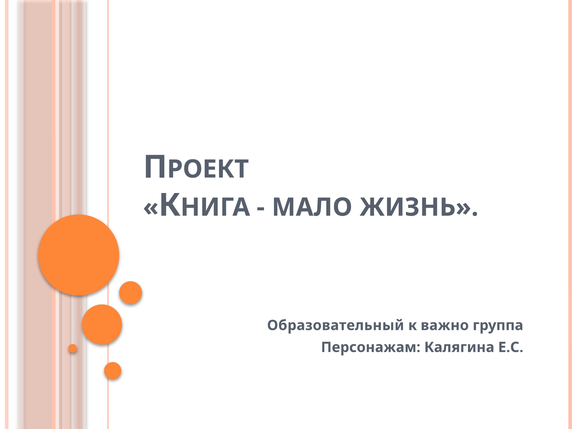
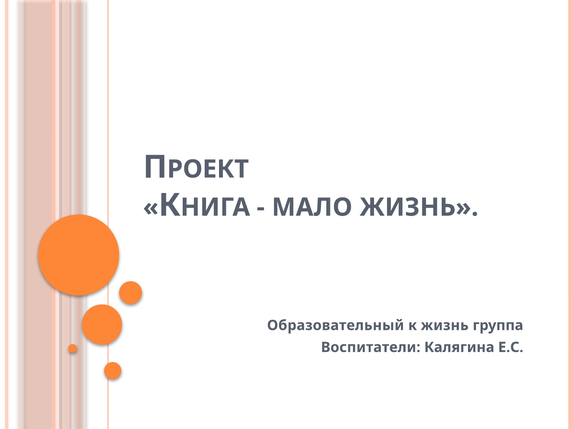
к важно: важно -> жизнь
Персонажам: Персонажам -> Воспитатели
